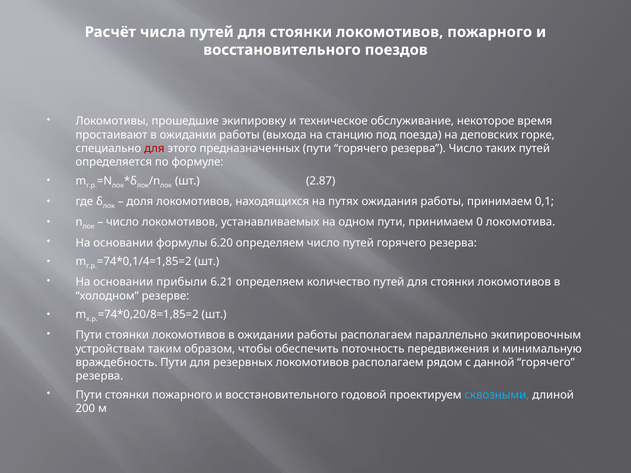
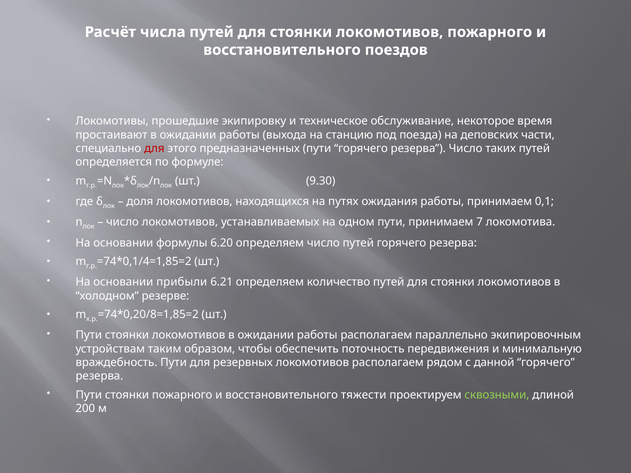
горке: горке -> части
2.87: 2.87 -> 9.30
0: 0 -> 7
годовой: годовой -> тяжести
сквозными colour: light blue -> light green
